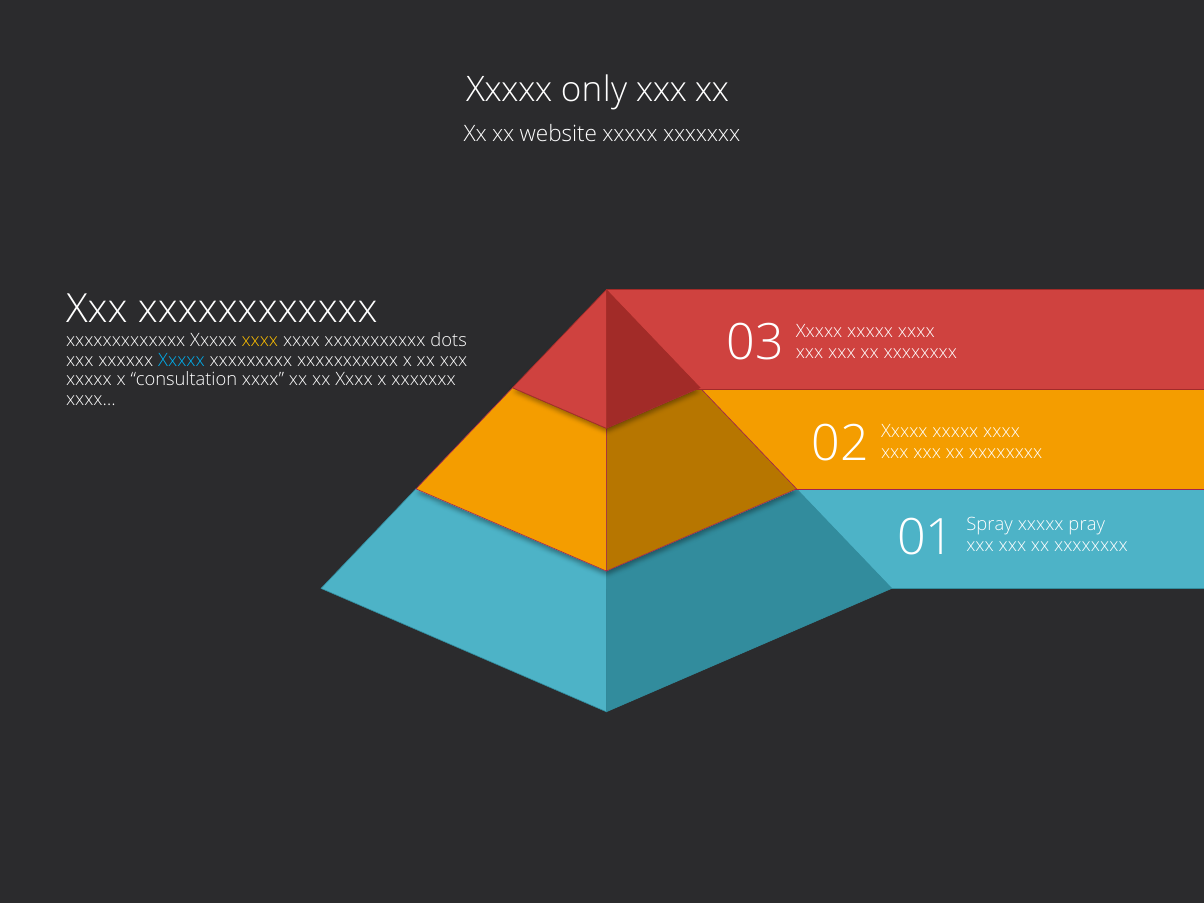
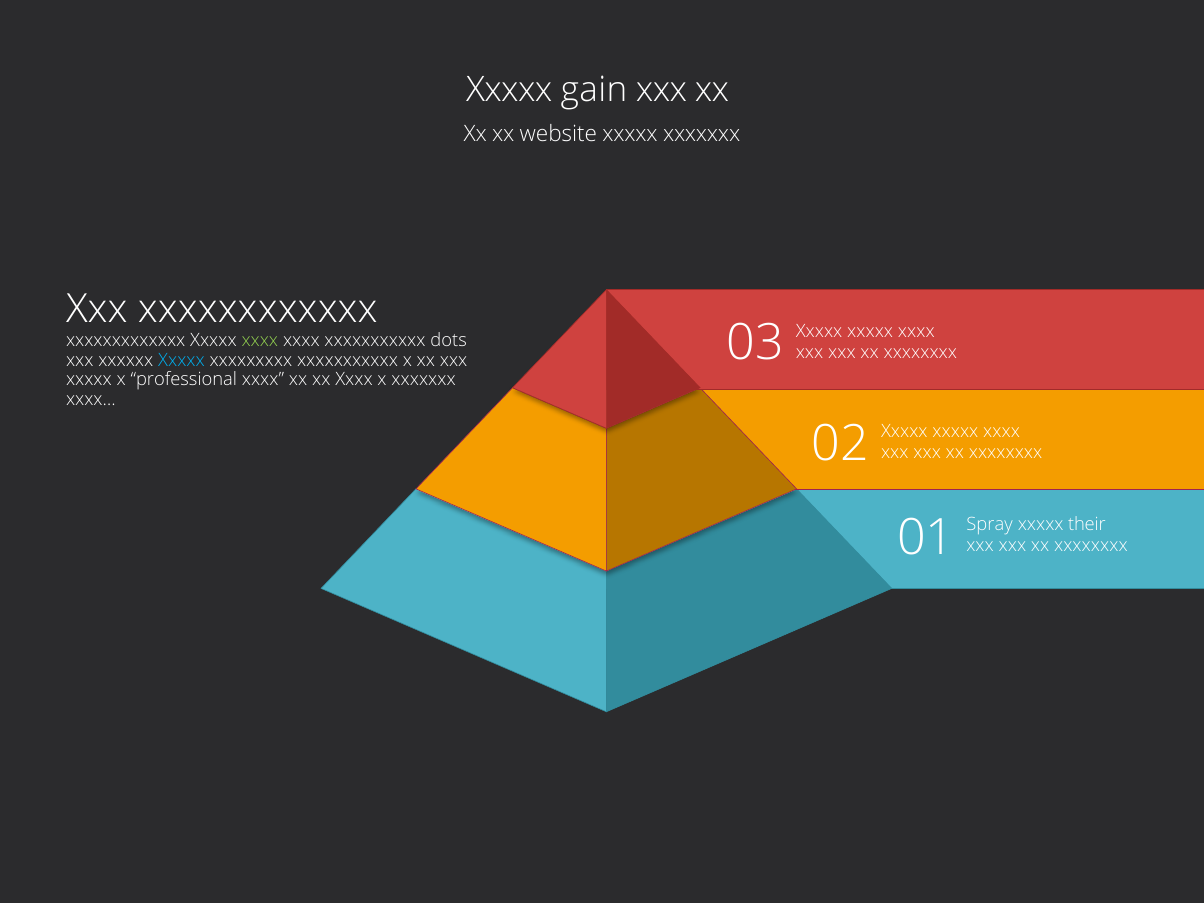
only: only -> gain
xxxx at (260, 340) colour: yellow -> light green
consultation: consultation -> professional
pray: pray -> their
